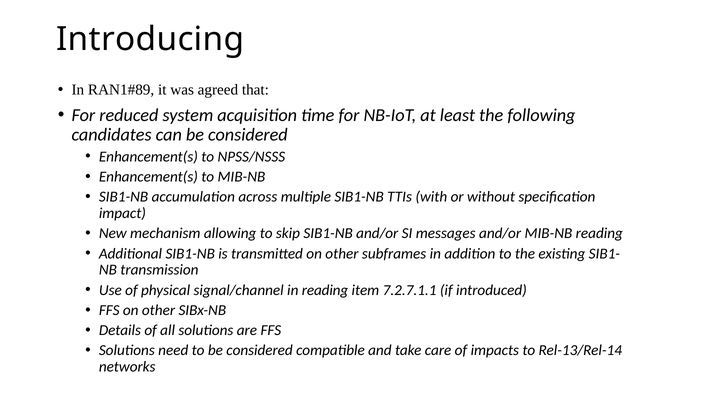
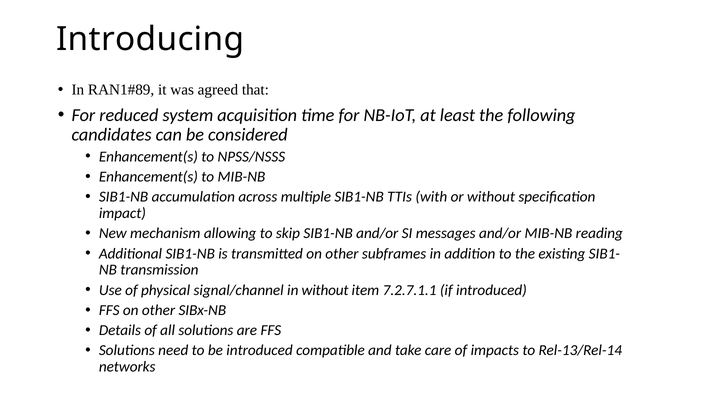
in reading: reading -> without
to be considered: considered -> introduced
